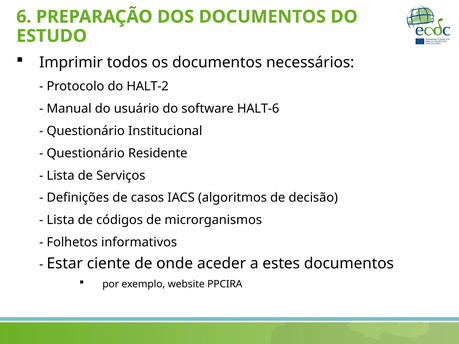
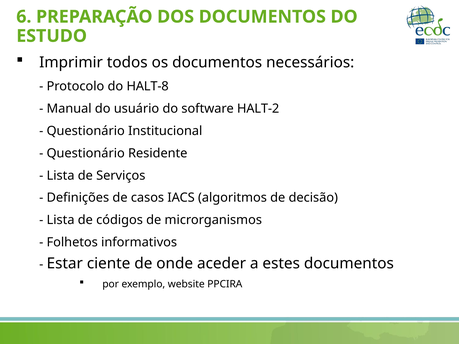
HALT-2: HALT-2 -> HALT-8
HALT-6: HALT-6 -> HALT-2
